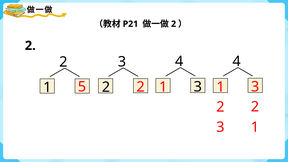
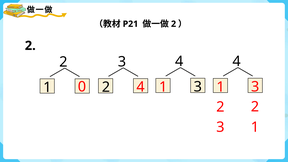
2 at (141, 87): 2 -> 4
5: 5 -> 0
